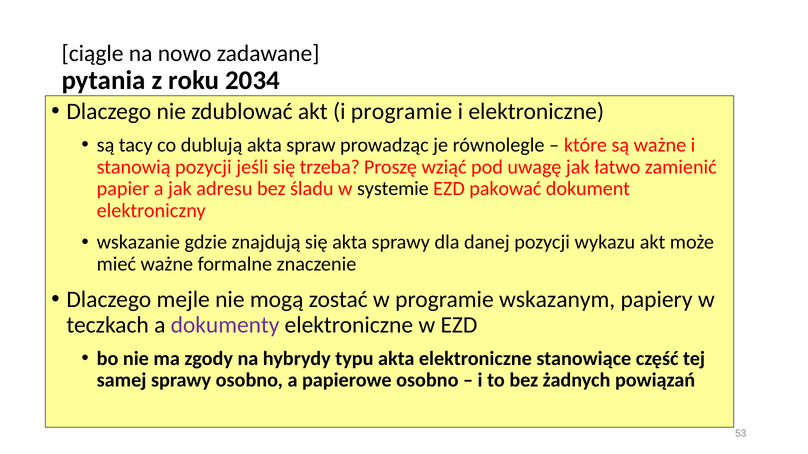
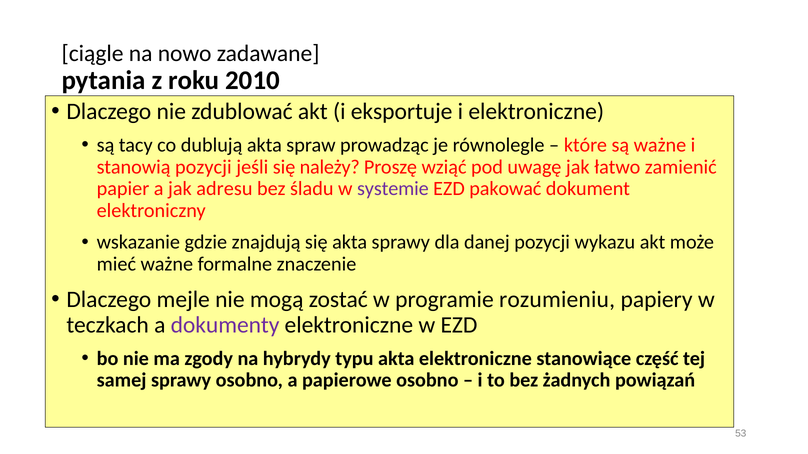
2034: 2034 -> 2010
i programie: programie -> eksportuje
trzeba: trzeba -> należy
systemie colour: black -> purple
wskazanym: wskazanym -> rozumieniu
